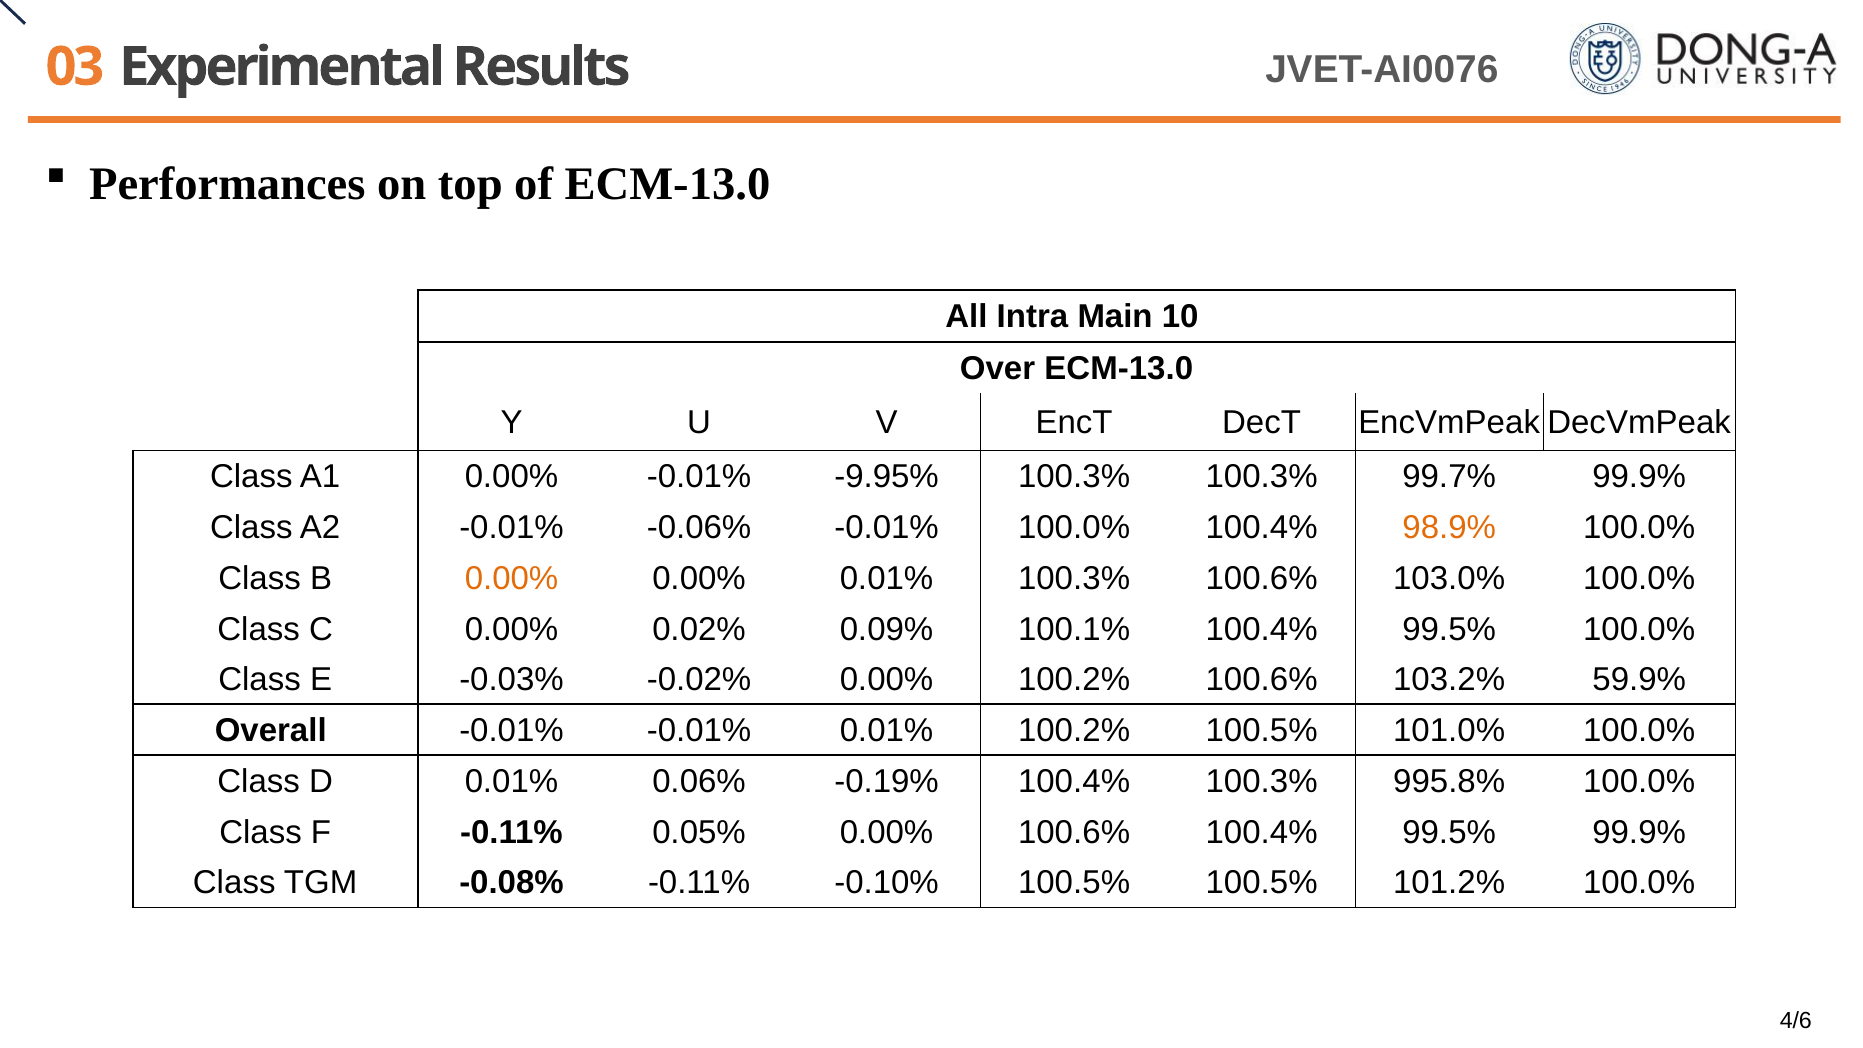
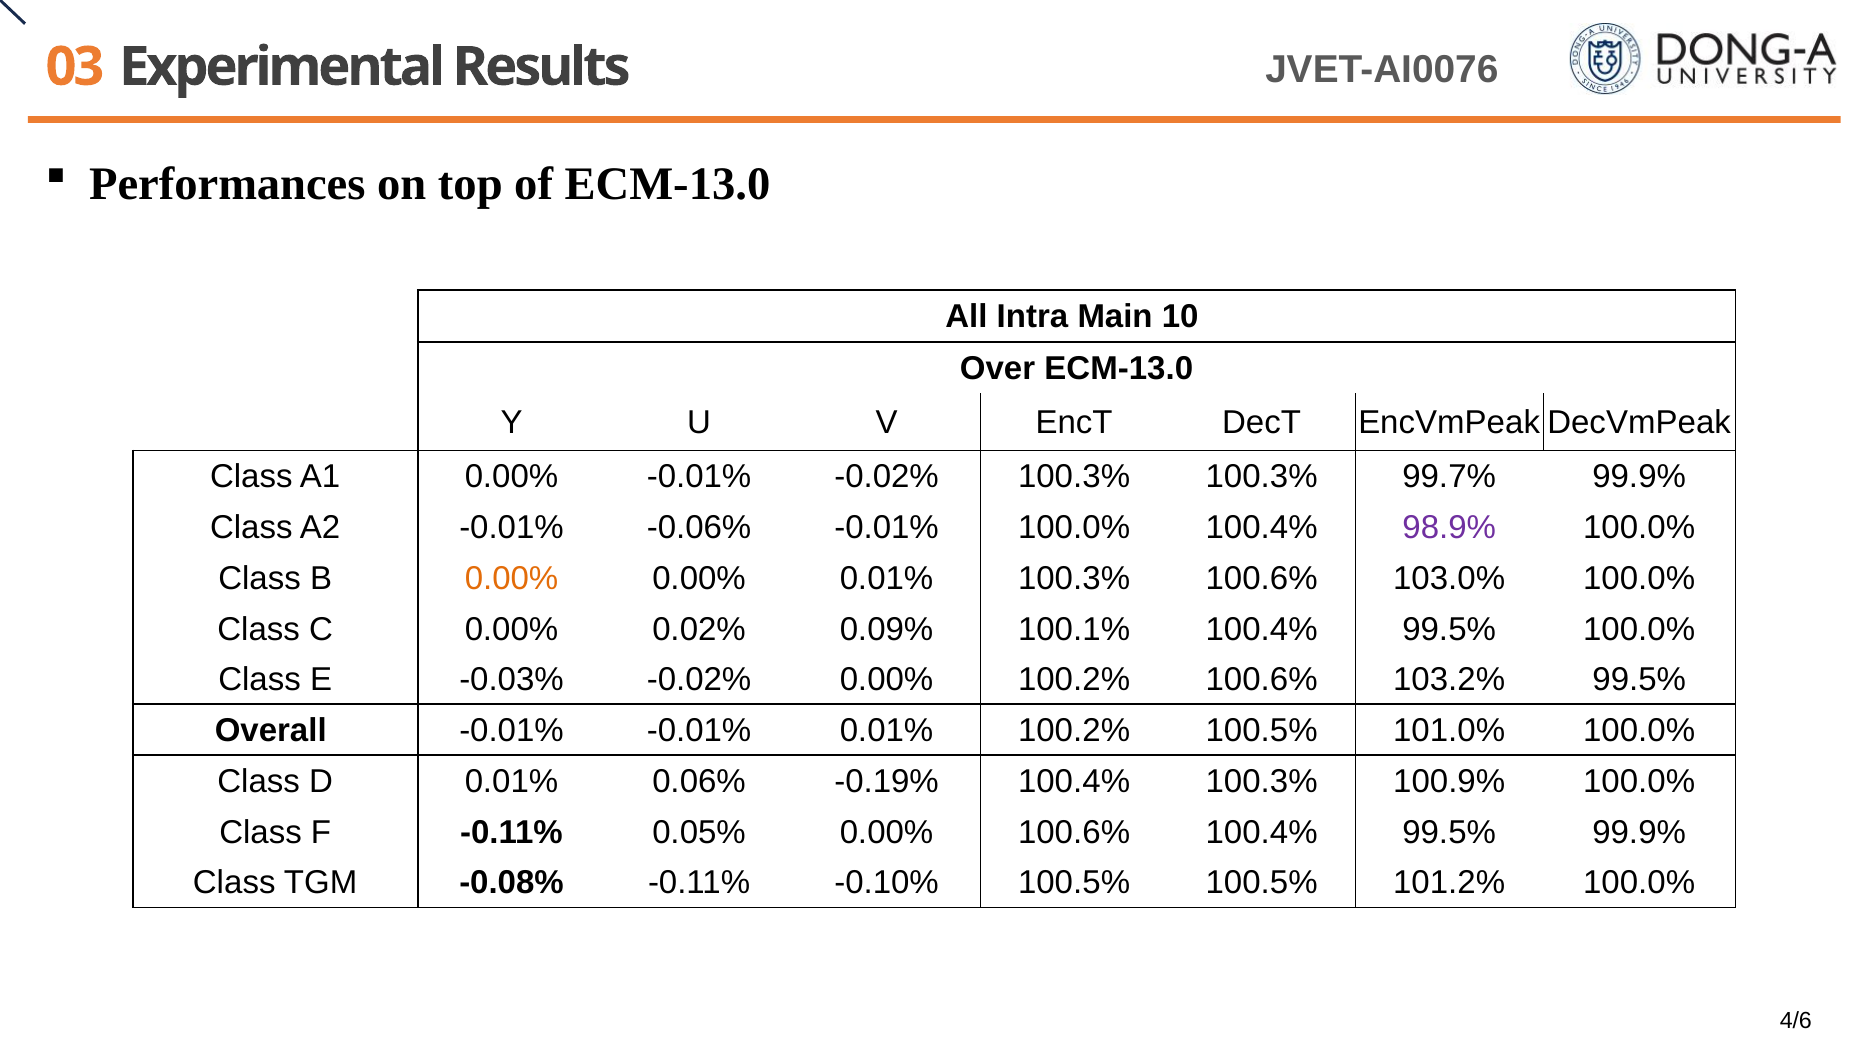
-0.01% -9.95%: -9.95% -> -0.02%
98.9% colour: orange -> purple
103.2% 59.9%: 59.9% -> 99.5%
995.8%: 995.8% -> 100.9%
